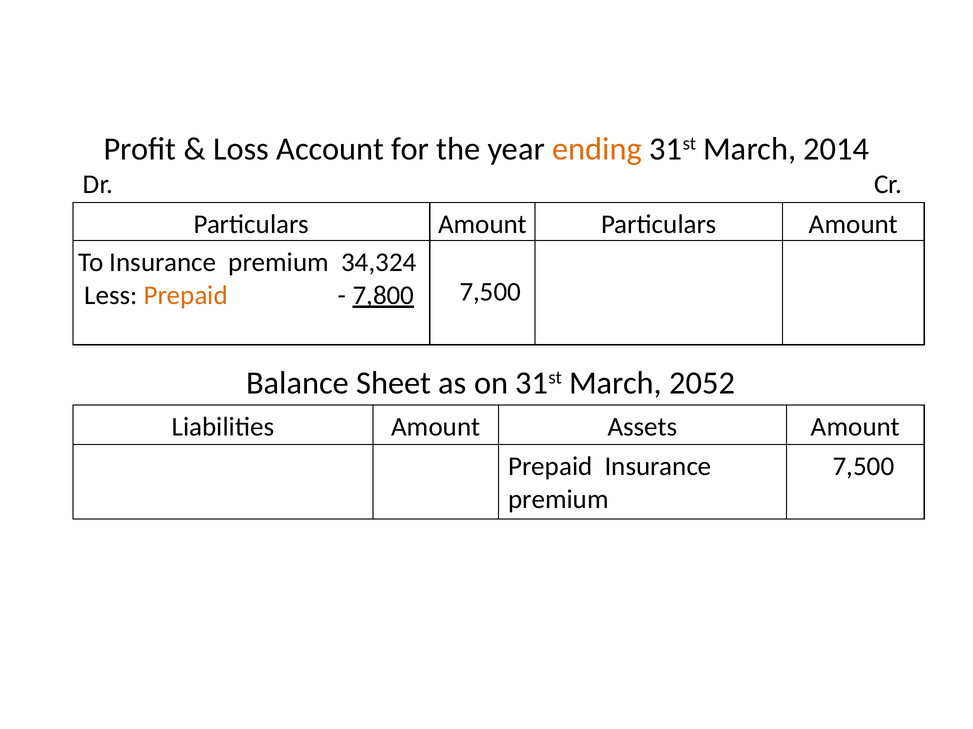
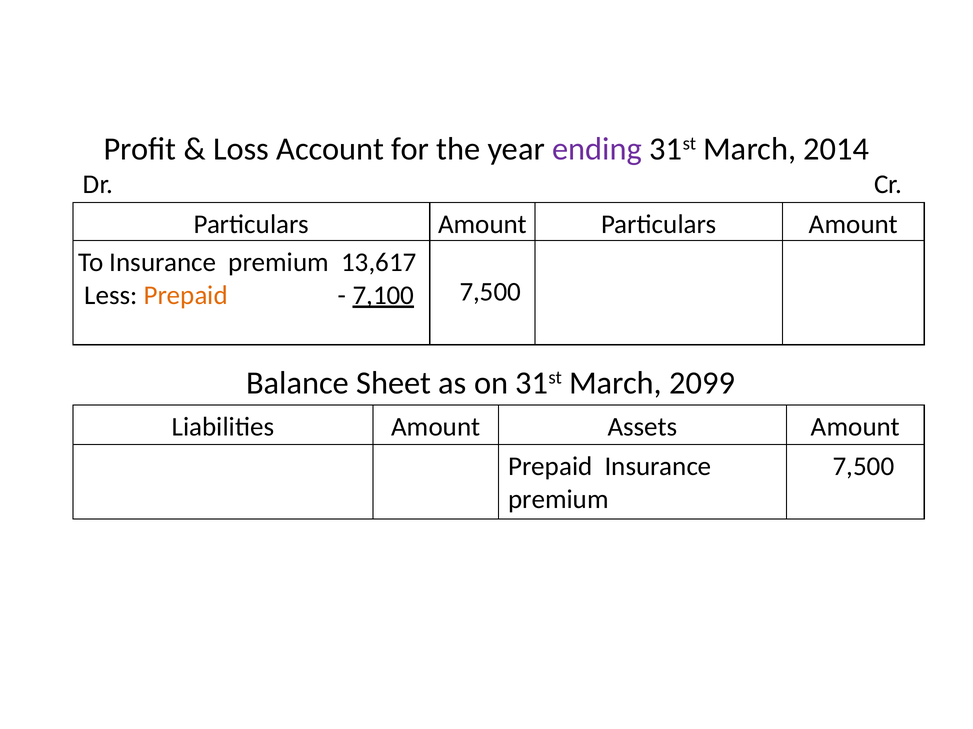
ending colour: orange -> purple
34,324: 34,324 -> 13,617
7,800: 7,800 -> 7,100
2052: 2052 -> 2099
